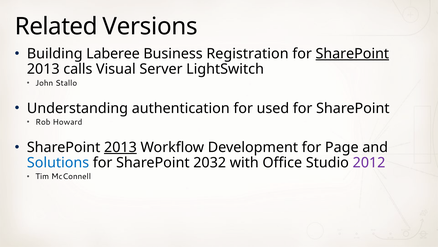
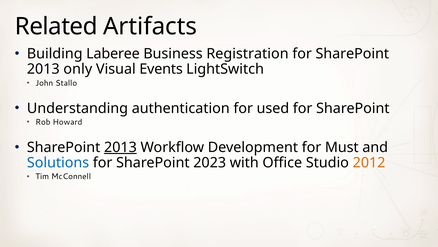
Versions: Versions -> Artifacts
SharePoint at (352, 54) underline: present -> none
calls: calls -> only
Server: Server -> Events
Page: Page -> Must
2032: 2032 -> 2023
2012 colour: purple -> orange
